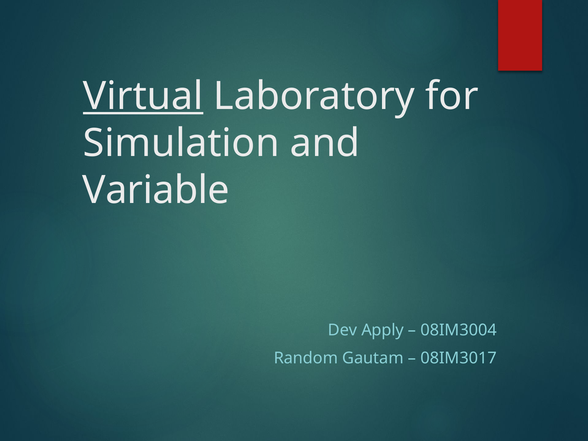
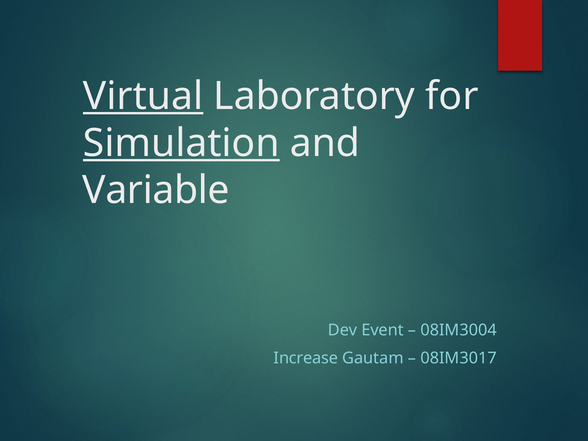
Simulation underline: none -> present
Apply: Apply -> Event
Random: Random -> Increase
